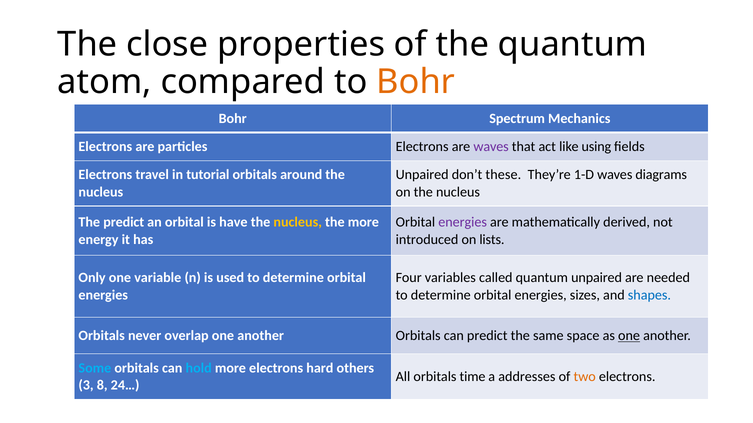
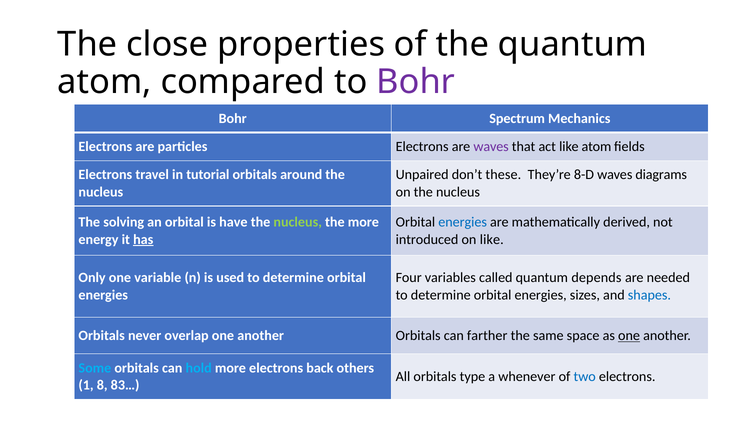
Bohr at (416, 82) colour: orange -> purple
like using: using -> atom
1-D: 1-D -> 8-D
The predict: predict -> solving
nucleus at (298, 222) colour: yellow -> light green
energies at (463, 222) colour: purple -> blue
has underline: none -> present
on lists: lists -> like
quantum unpaired: unpaired -> depends
can predict: predict -> farther
hard: hard -> back
time: time -> type
addresses: addresses -> whenever
two colour: orange -> blue
3: 3 -> 1
24…: 24… -> 83…
